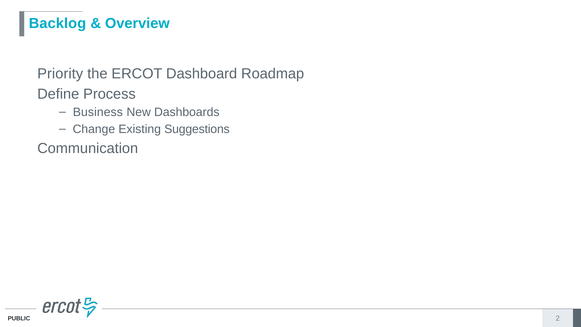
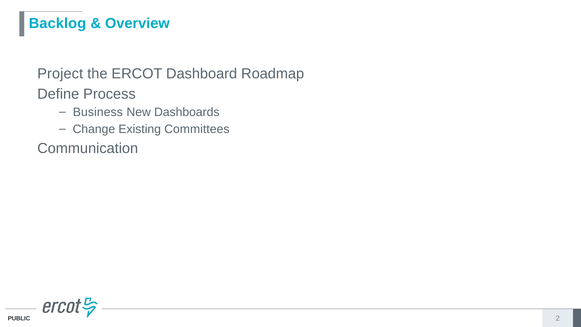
Priority: Priority -> Project
Suggestions: Suggestions -> Committees
